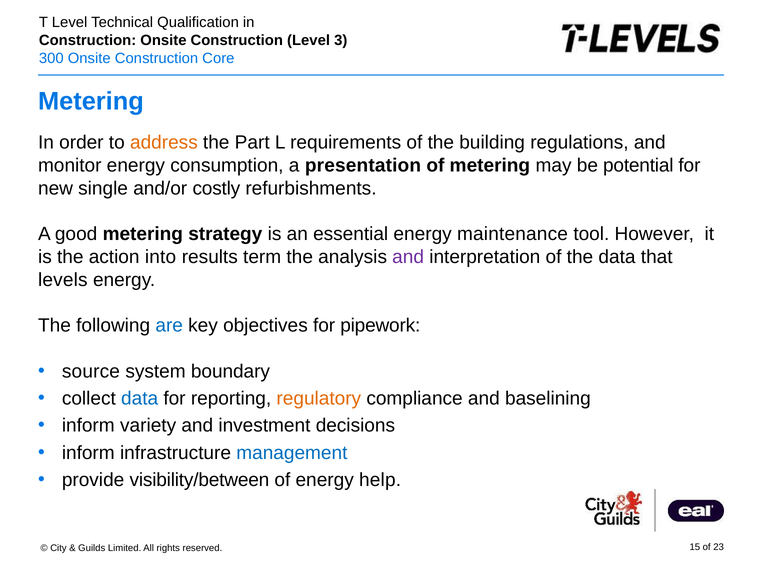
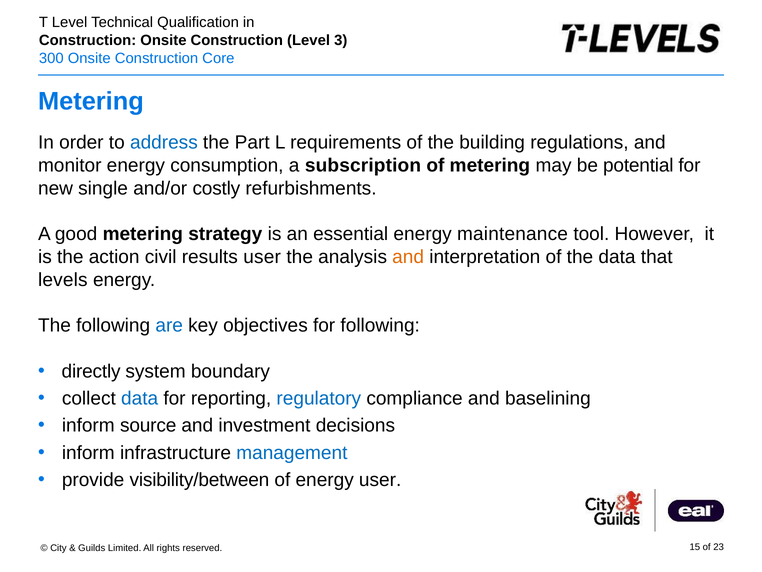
address colour: orange -> blue
presentation: presentation -> subscription
into: into -> civil
results term: term -> user
and at (408, 257) colour: purple -> orange
for pipework: pipework -> following
source: source -> directly
regulatory colour: orange -> blue
variety: variety -> source
energy help: help -> user
